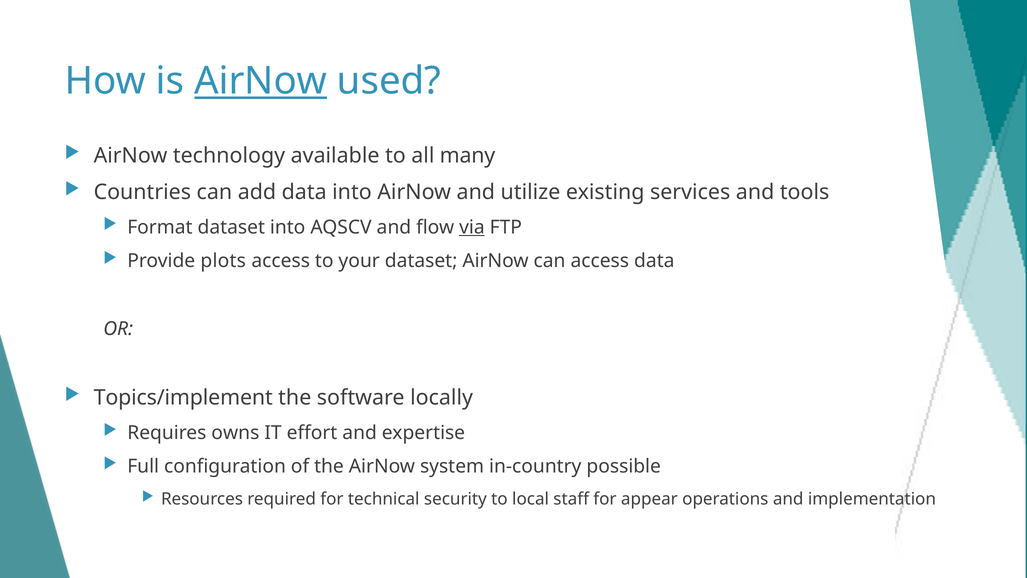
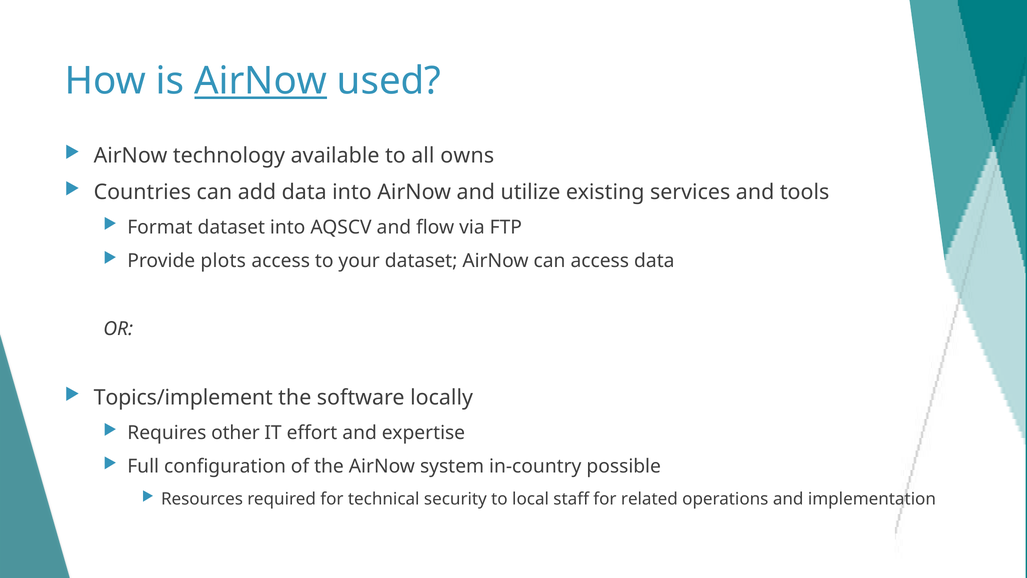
many: many -> owns
via underline: present -> none
owns: owns -> other
appear: appear -> related
